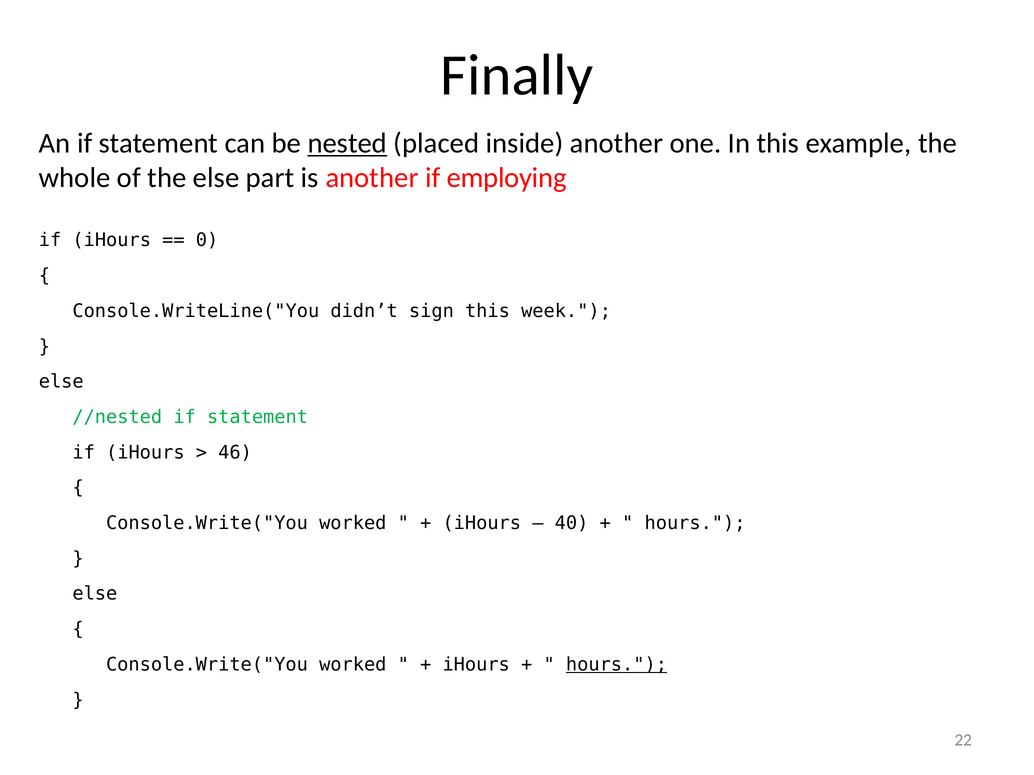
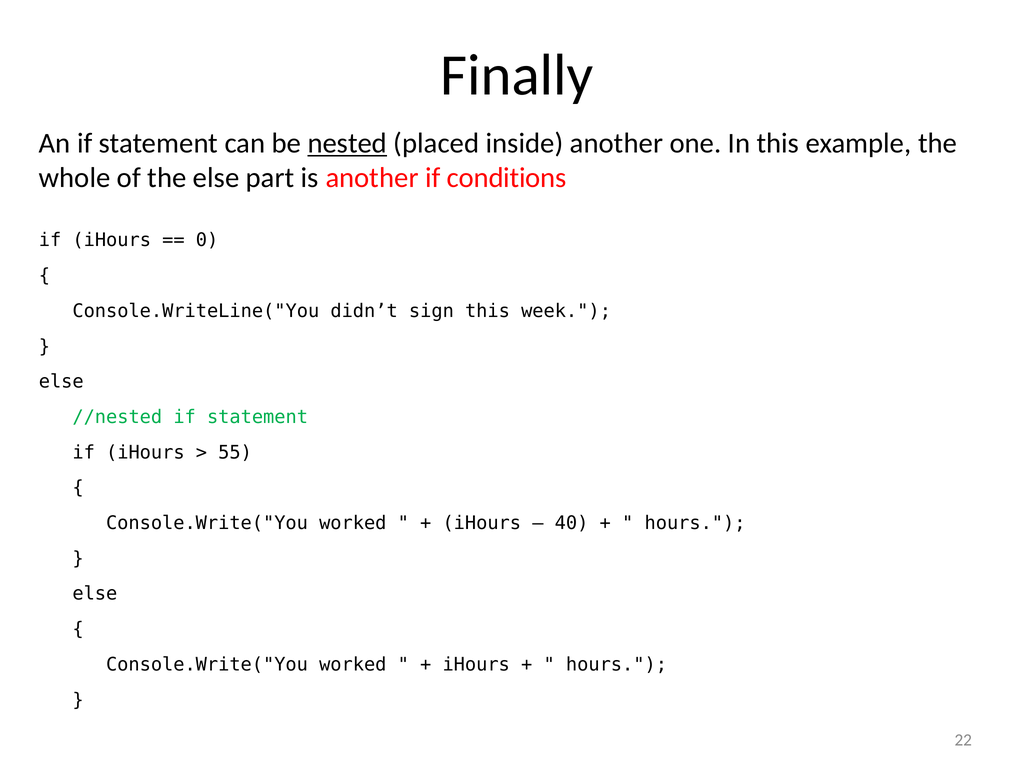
employing: employing -> conditions
46: 46 -> 55
hours at (616, 665) underline: present -> none
